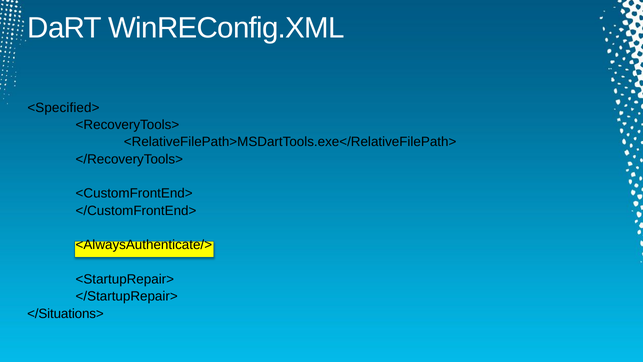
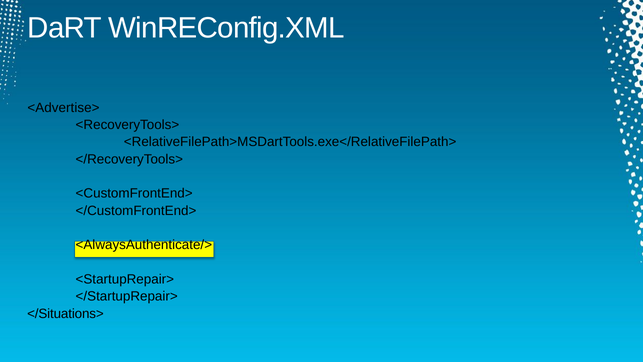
<Specified>: <Specified> -> <Advertise>
